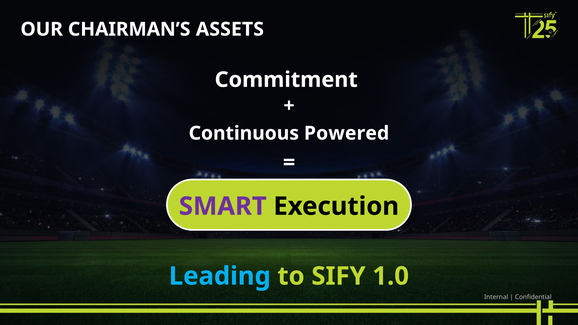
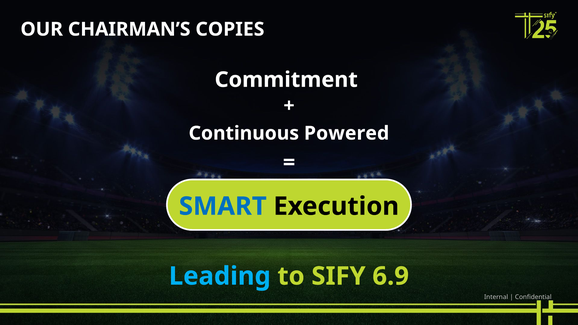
ASSETS: ASSETS -> COPIES
SMART colour: purple -> blue
1.0: 1.0 -> 6.9
